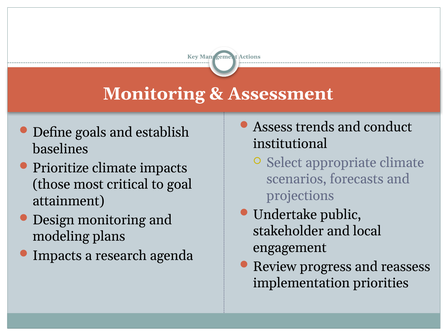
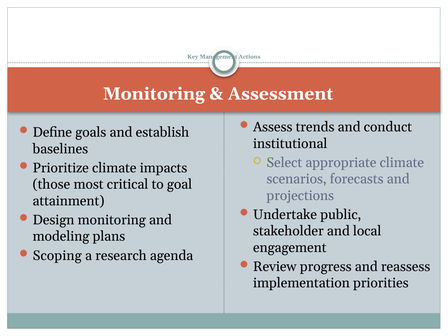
Impacts at (57, 256): Impacts -> Scoping
